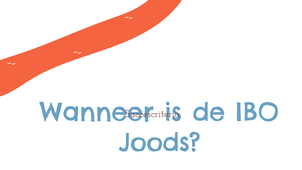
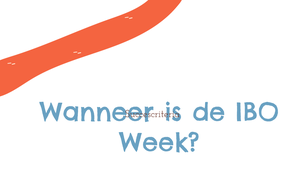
Joods: Joods -> Week
